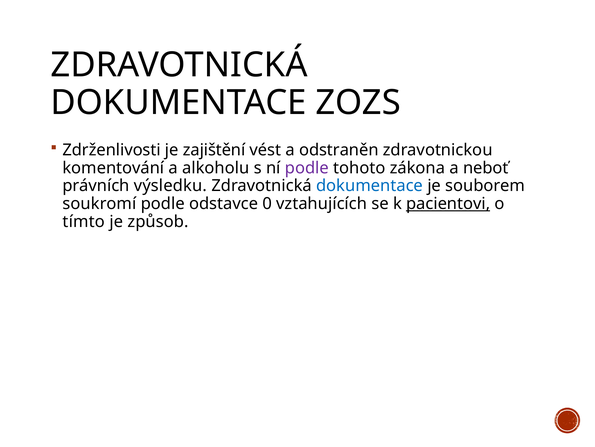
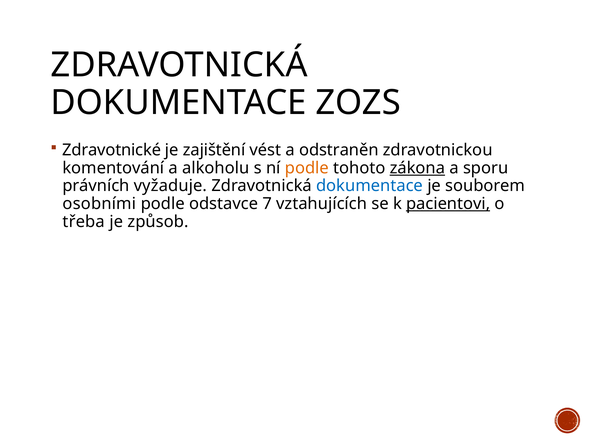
Zdrženlivosti: Zdrženlivosti -> Zdravotnické
podle at (307, 168) colour: purple -> orange
zákona underline: none -> present
neboť: neboť -> sporu
výsledku: výsledku -> vyžaduje
soukromí: soukromí -> osobními
0: 0 -> 7
tímto: tímto -> třeba
